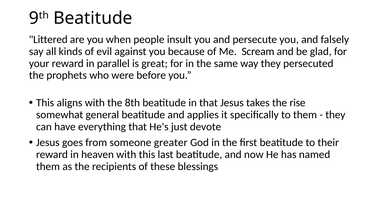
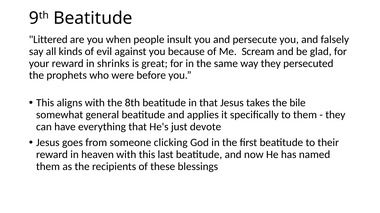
parallel: parallel -> shrinks
rise: rise -> bile
greater: greater -> clicking
